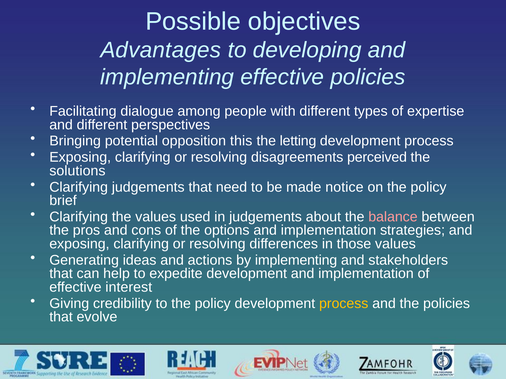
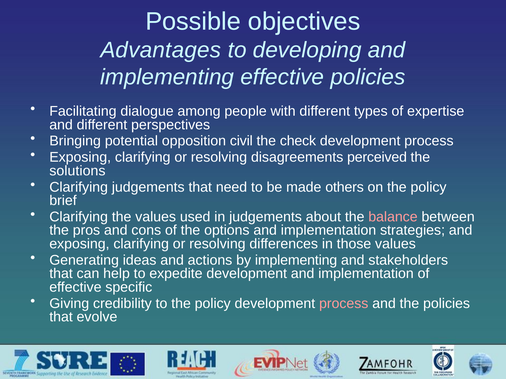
this: this -> civil
letting: letting -> check
notice: notice -> others
interest: interest -> specific
process at (344, 304) colour: yellow -> pink
